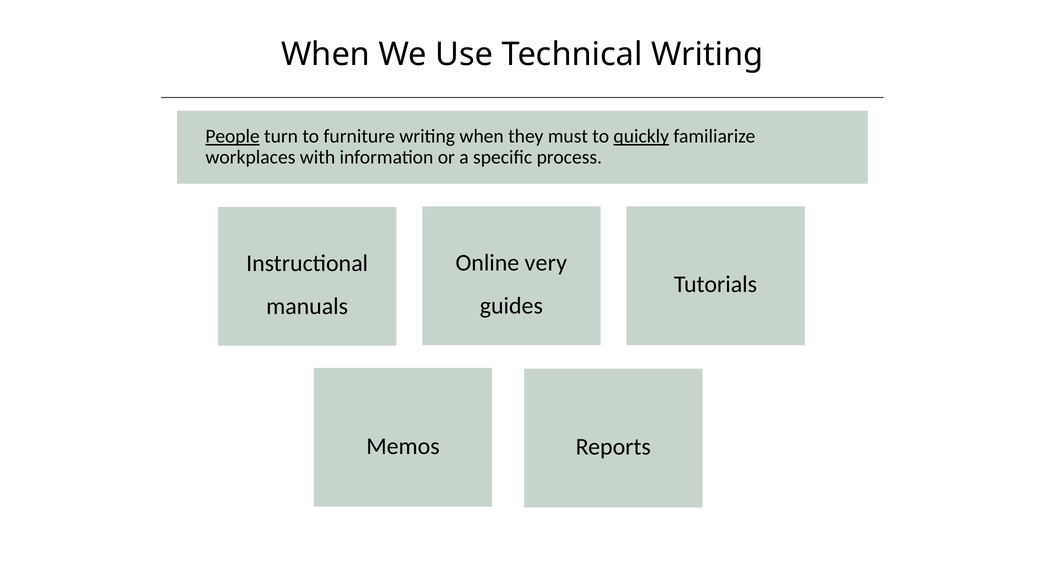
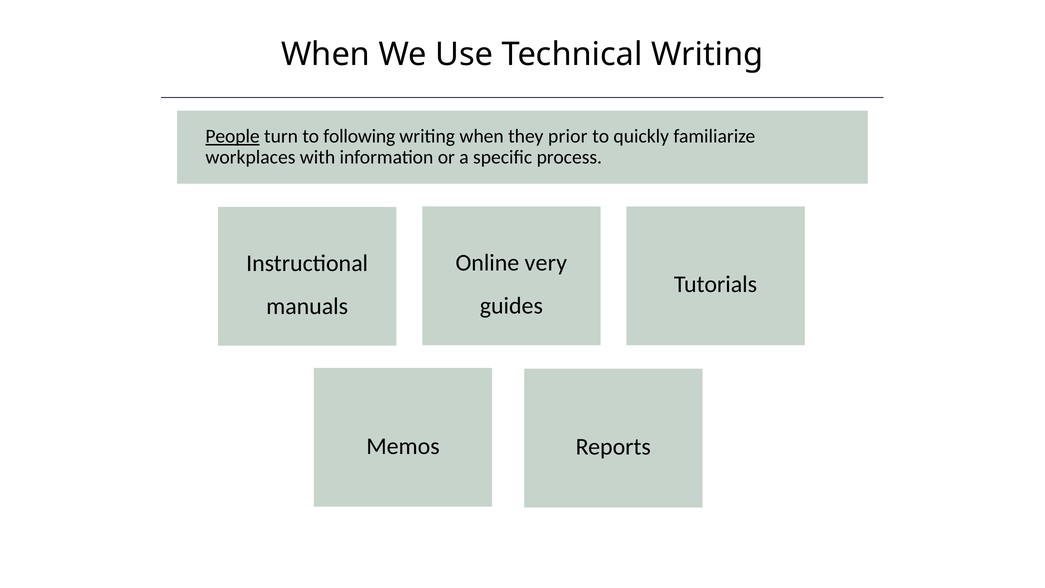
furniture: furniture -> following
must: must -> prior
quickly underline: present -> none
